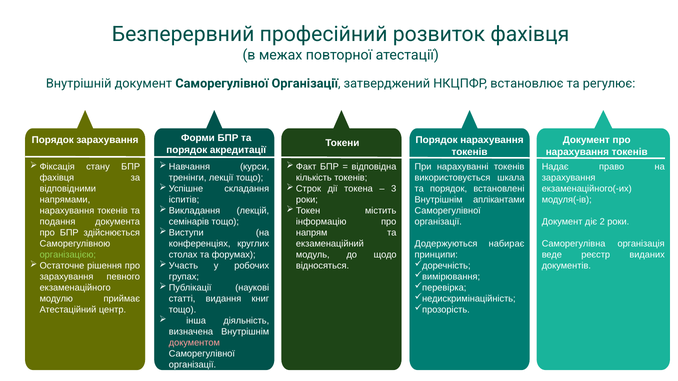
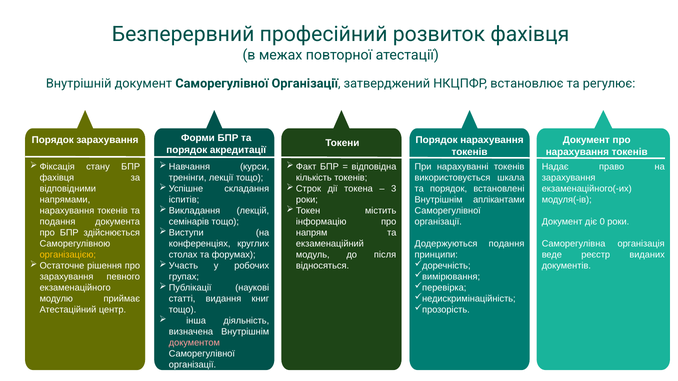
2: 2 -> 0
Додержуються набирає: набирає -> подання
організацією colour: light green -> yellow
щодо: щодо -> після
